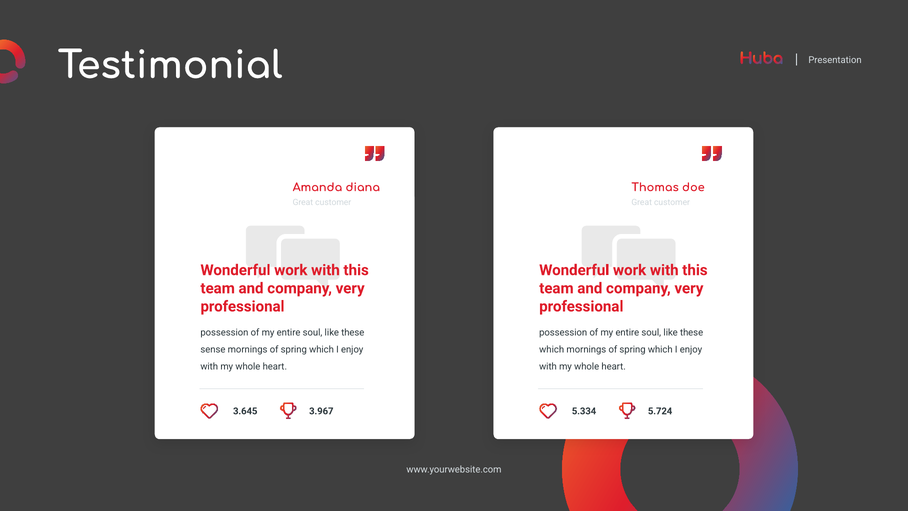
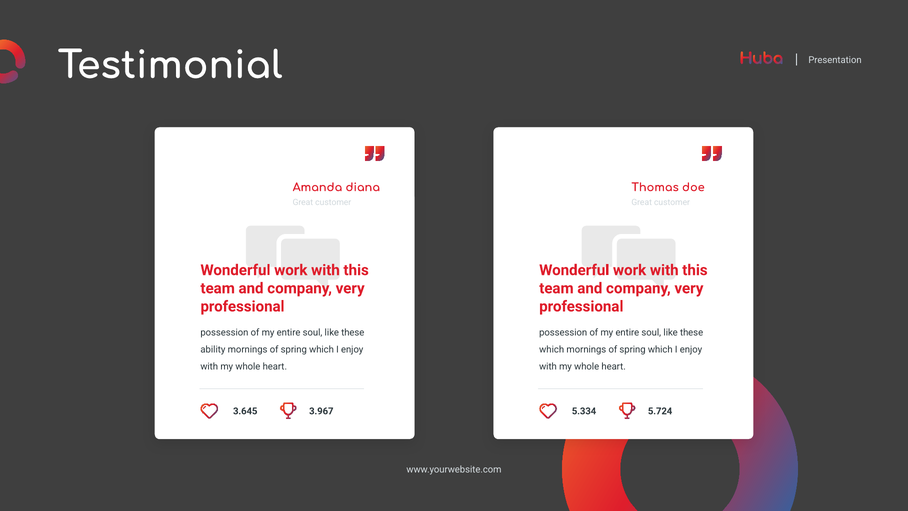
sense: sense -> ability
